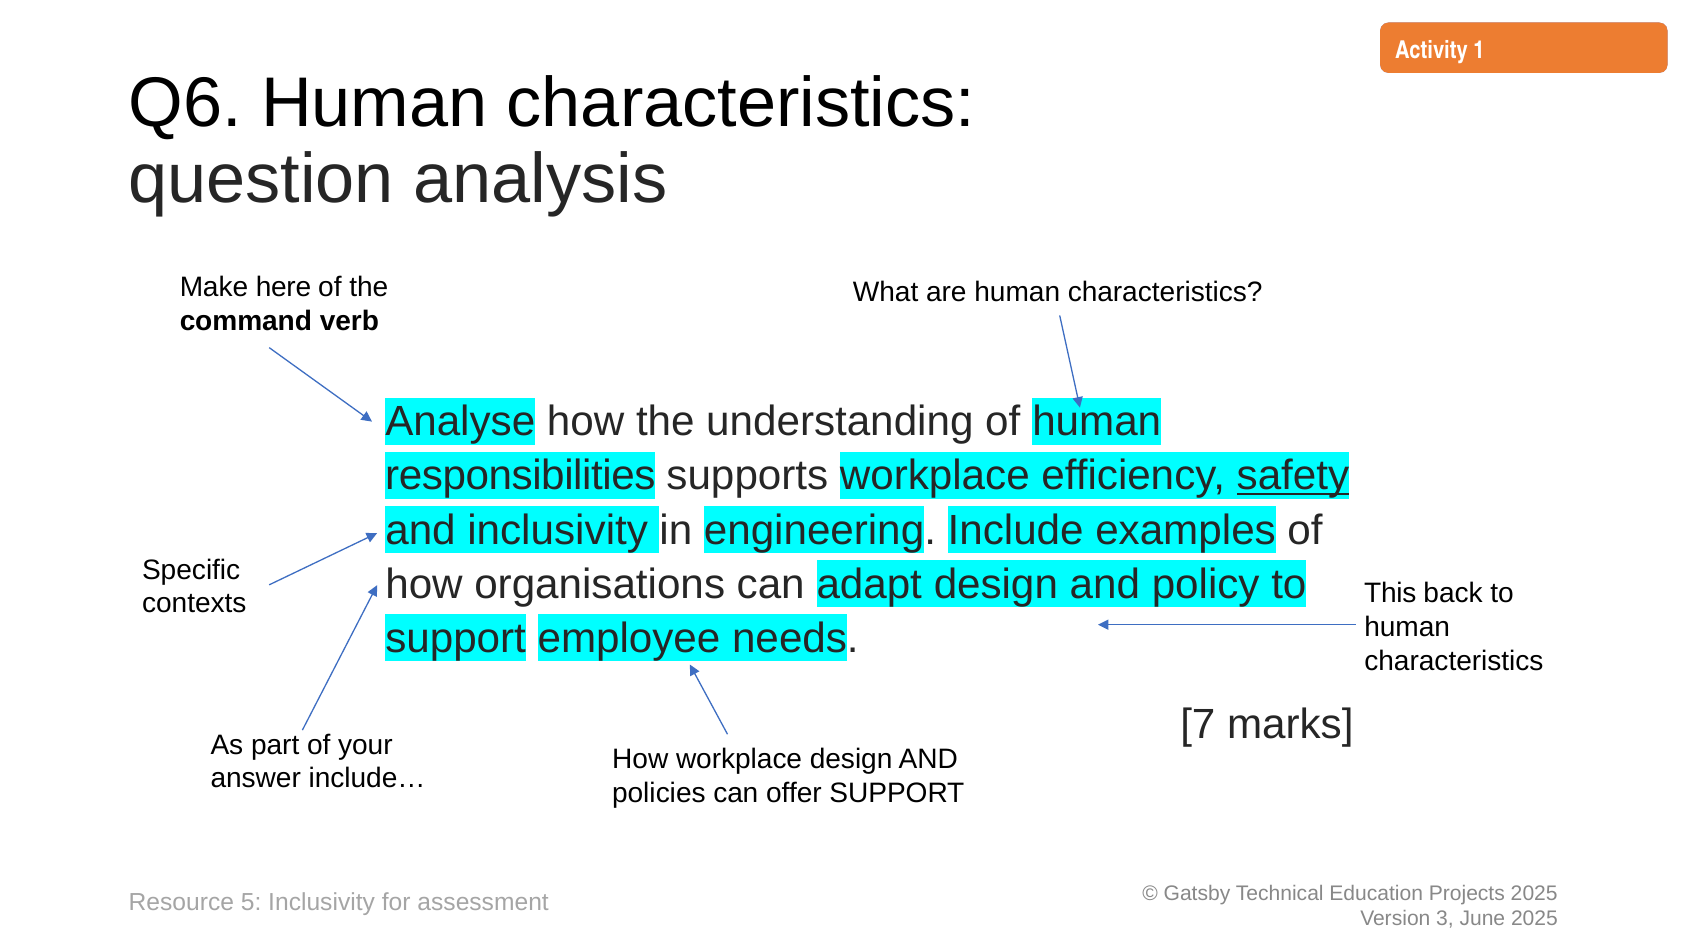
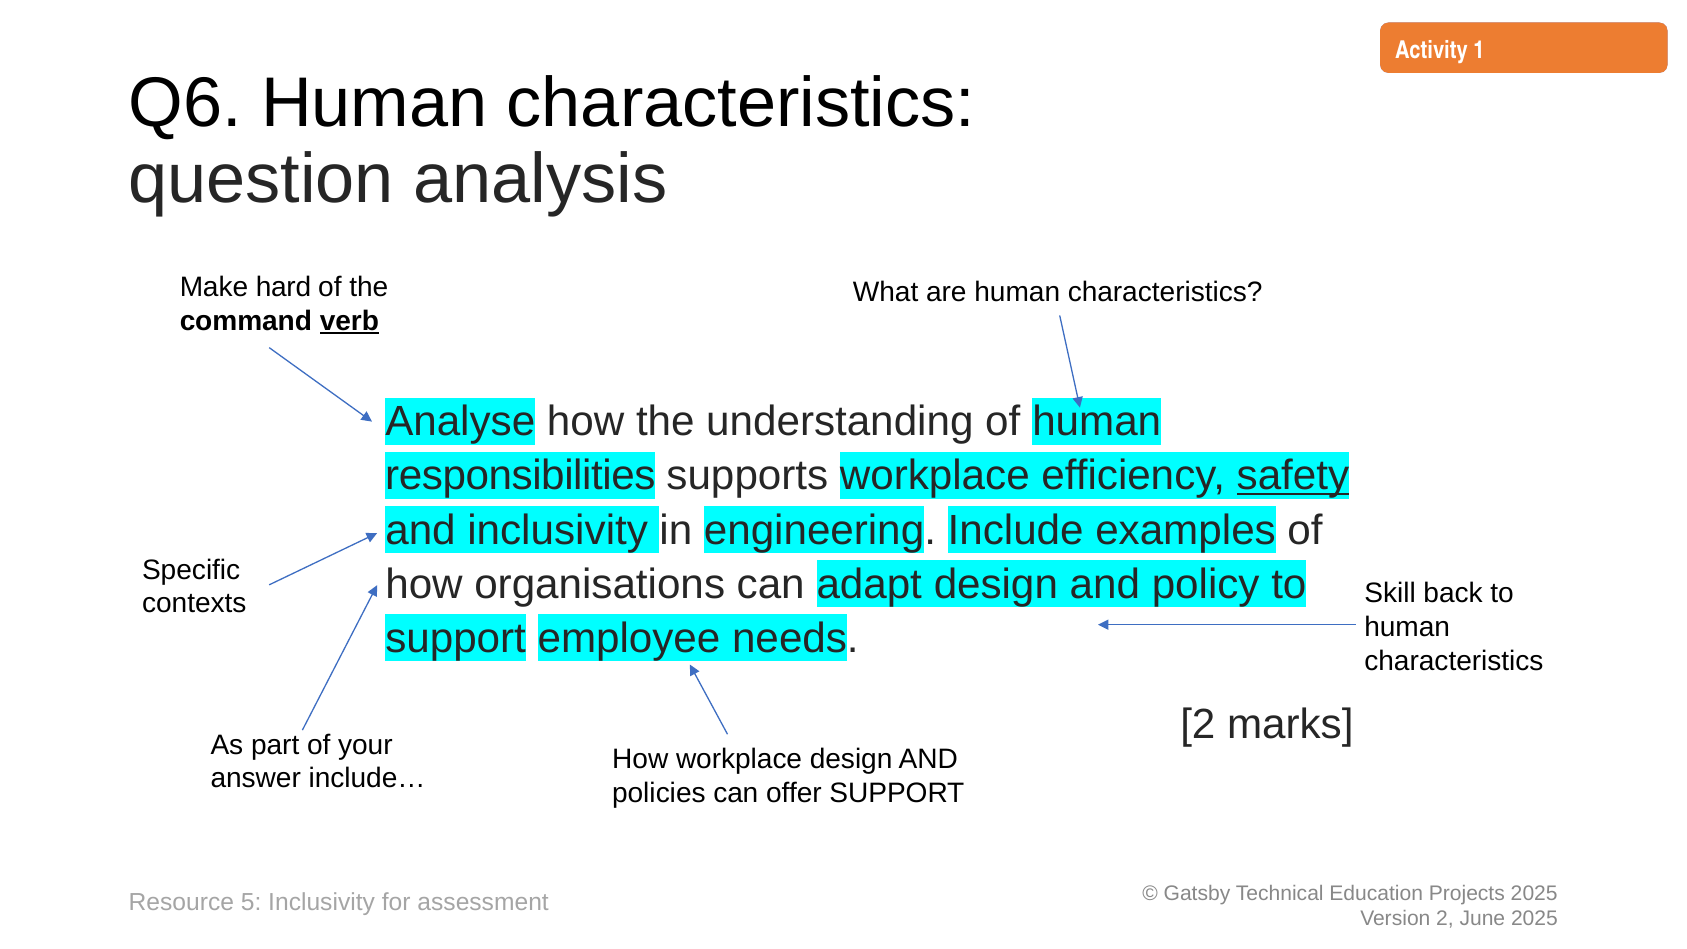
here: here -> hard
verb underline: none -> present
This: This -> Skill
7 at (1198, 725): 7 -> 2
3 at (1445, 919): 3 -> 2
